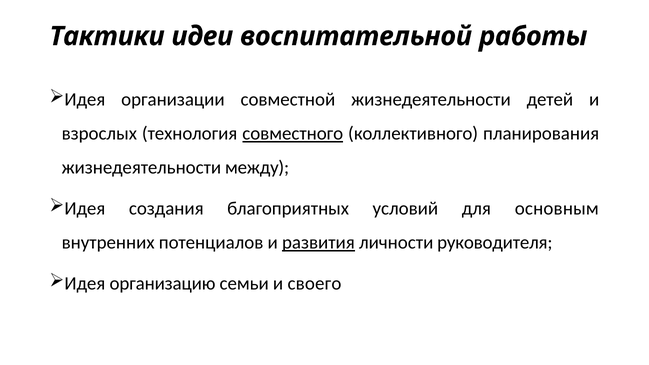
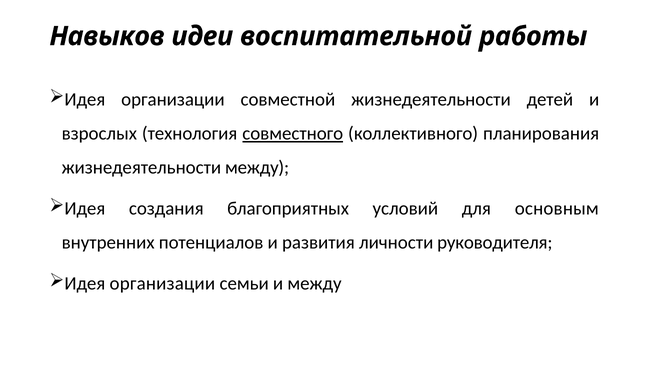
Тактики: Тактики -> Навыков
развития underline: present -> none
организацию at (163, 283): организацию -> организации
и своего: своего -> между
